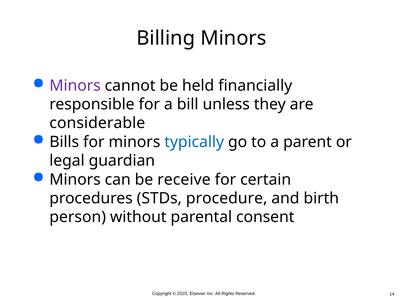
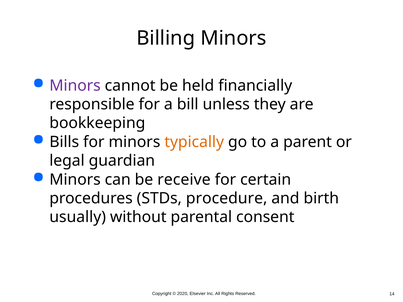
considerable: considerable -> bookkeeping
typically colour: blue -> orange
person: person -> usually
